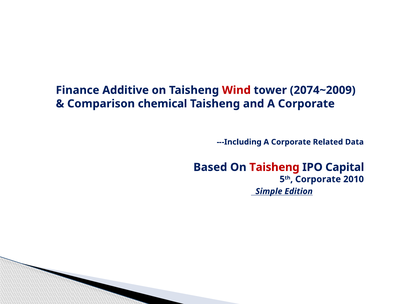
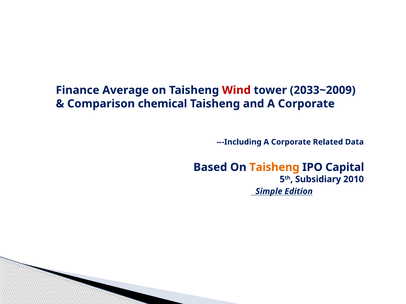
Additive: Additive -> Average
2074~2009: 2074~2009 -> 2033~2009
Taisheng at (274, 167) colour: red -> orange
5th Corporate: Corporate -> Subsidiary
